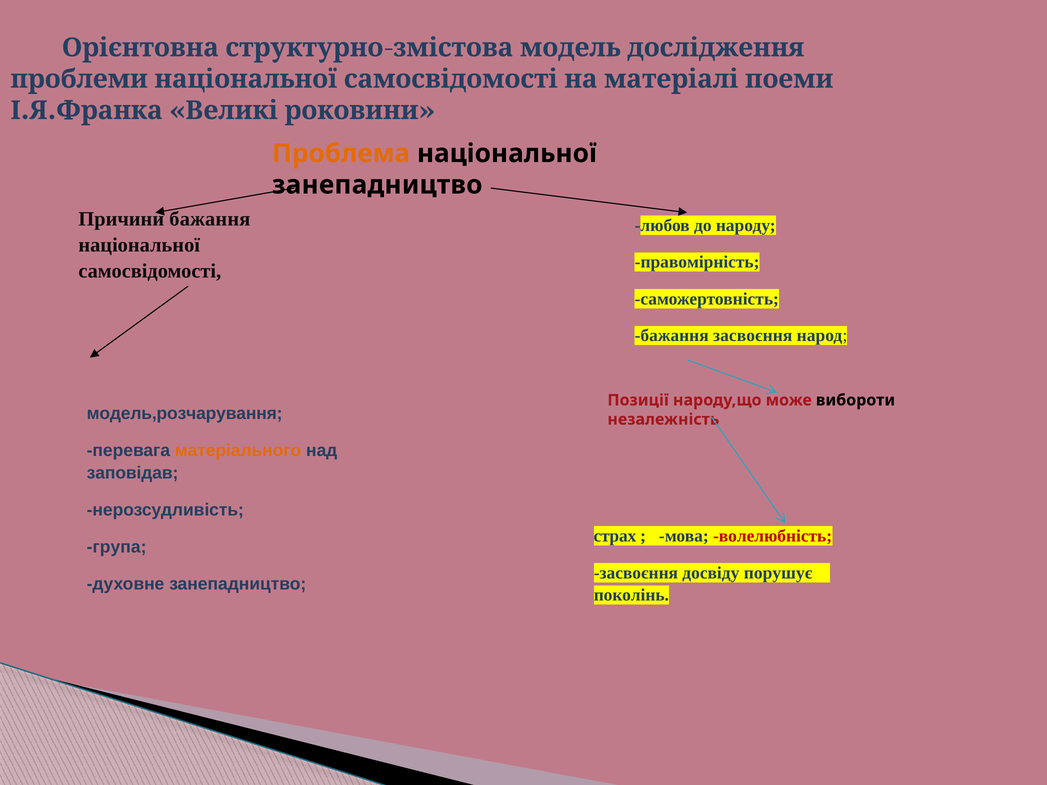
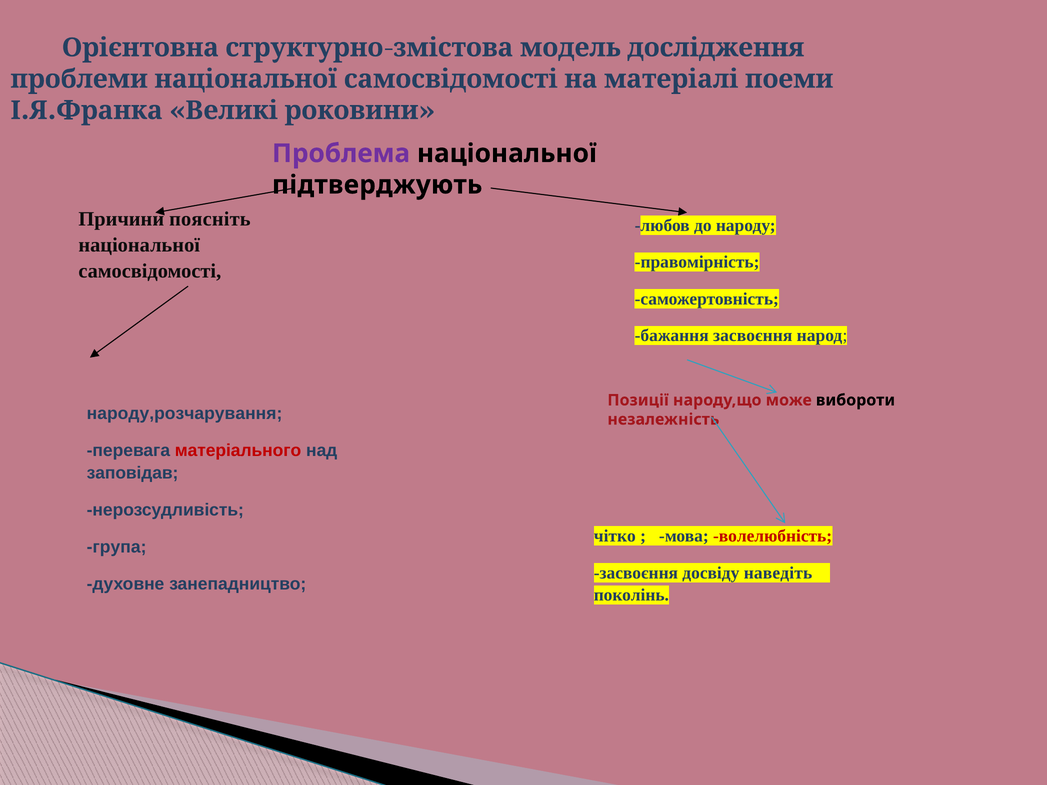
Проблема colour: orange -> purple
занепадництво at (377, 185): занепадництво -> підтверджують
Причини бажання: бажання -> поясніть
модель,розчарування: модель,розчарування -> народу,розчарування
матеріального colour: orange -> red
страх: страх -> чітко
порушує: порушує -> наведіть
